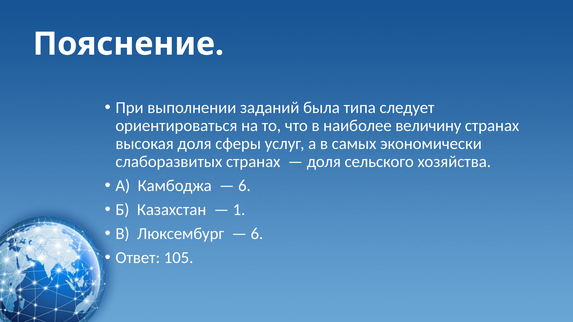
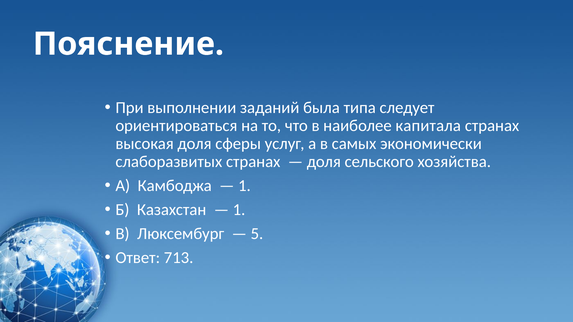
величину: величину -> капитала
6 at (244, 186): 6 -> 1
6 at (257, 234): 6 -> 5
105: 105 -> 713
